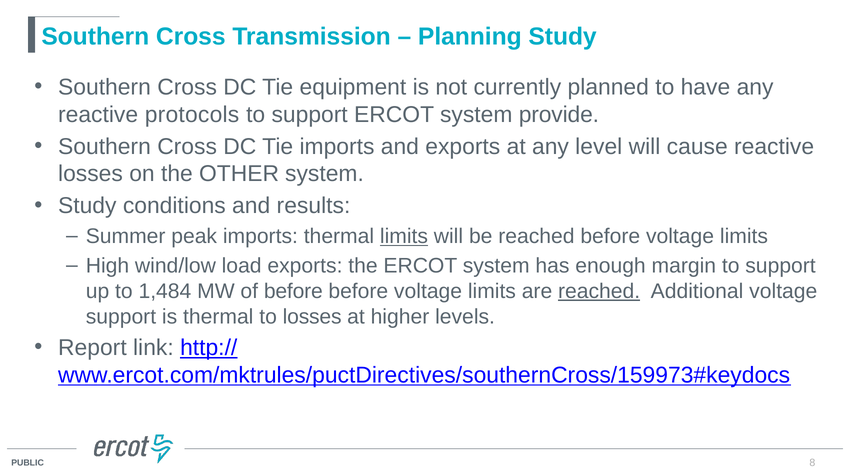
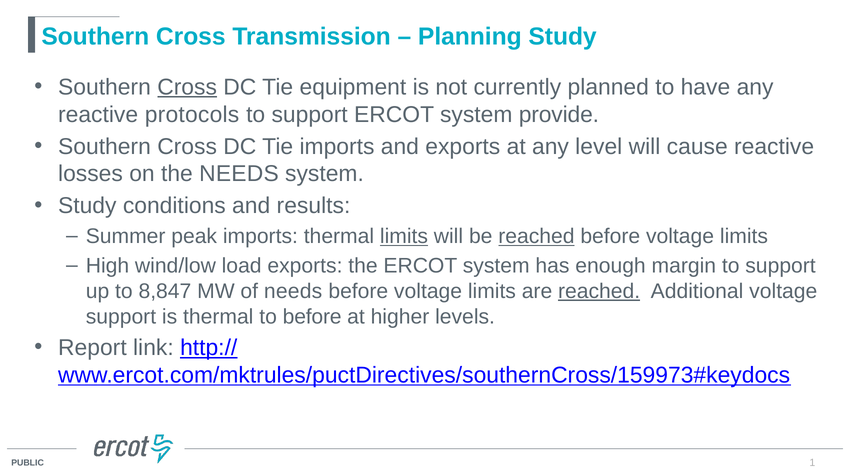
Cross at (187, 87) underline: none -> present
the OTHER: OTHER -> NEEDS
reached at (536, 236) underline: none -> present
1,484: 1,484 -> 8,847
of before: before -> needs
to losses: losses -> before
8: 8 -> 1
